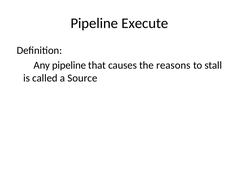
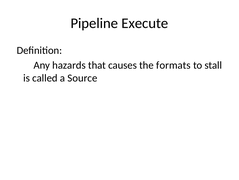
Any pipeline: pipeline -> hazards
reasons: reasons -> formats
